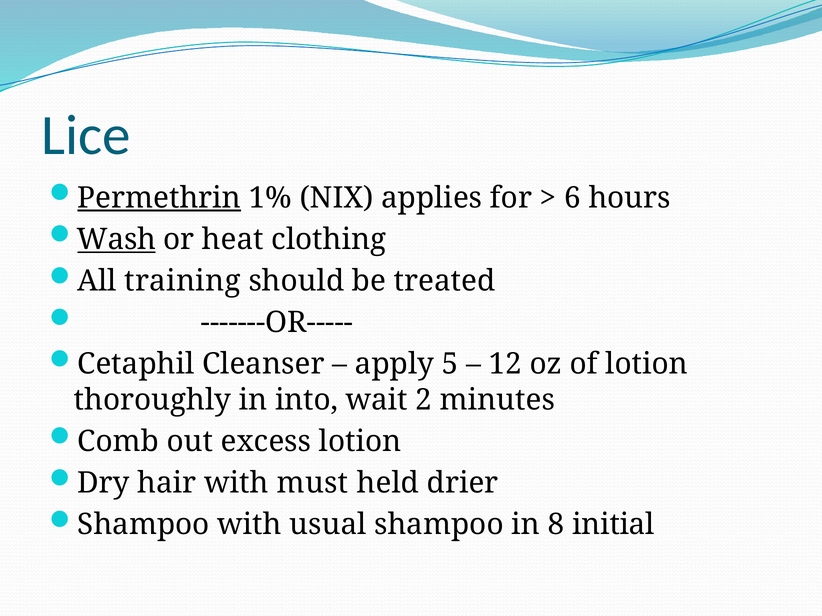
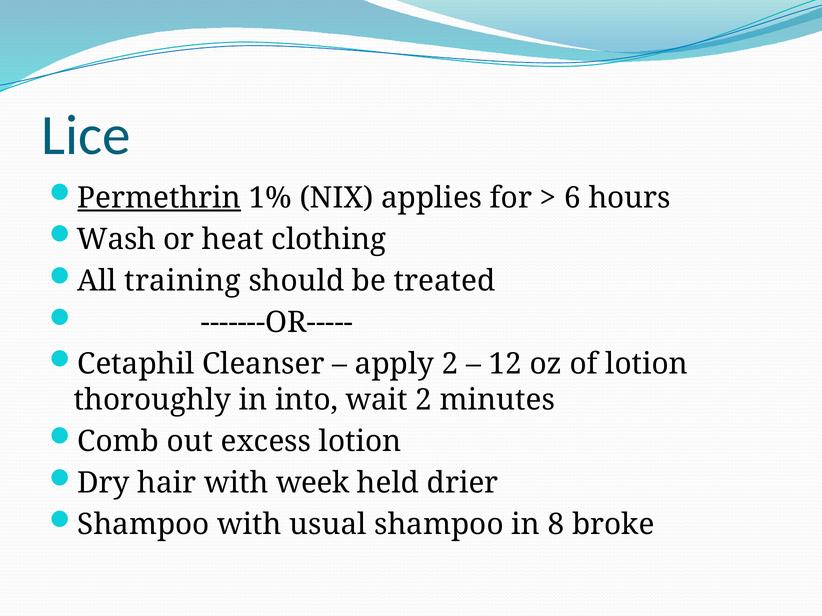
Wash underline: present -> none
apply 5: 5 -> 2
must: must -> week
initial: initial -> broke
